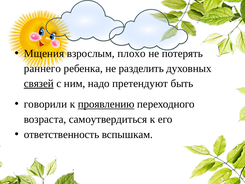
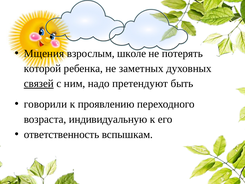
плохо: плохо -> школе
раннего: раннего -> которой
разделить: разделить -> заметных
проявлению underline: present -> none
самоутвердиться: самоутвердиться -> индивидуальную
